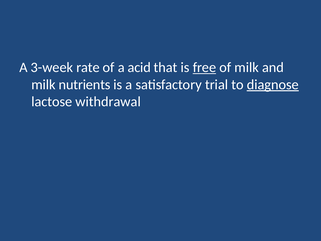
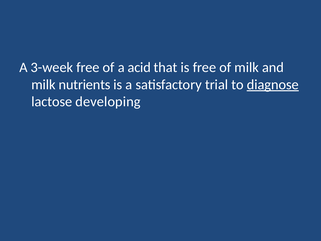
3-week rate: rate -> free
free at (204, 67) underline: present -> none
withdrawal: withdrawal -> developing
